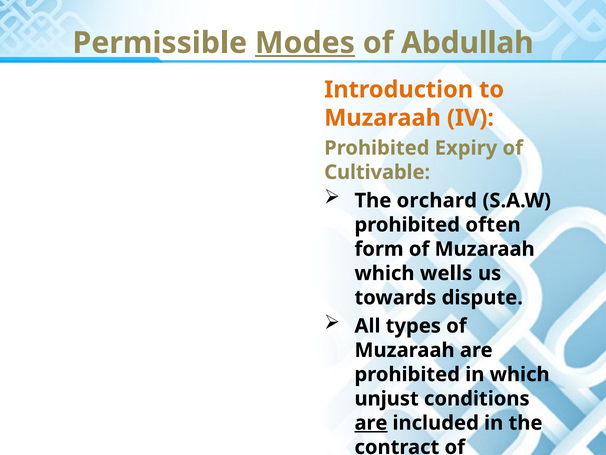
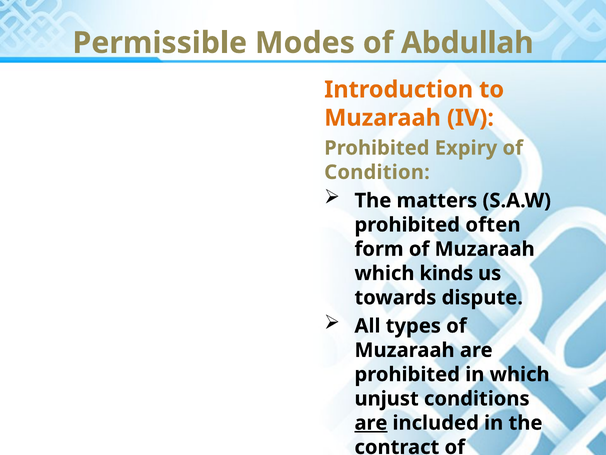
Modes underline: present -> none
Cultivable: Cultivable -> Condition
orchard: orchard -> matters
wells: wells -> kinds
